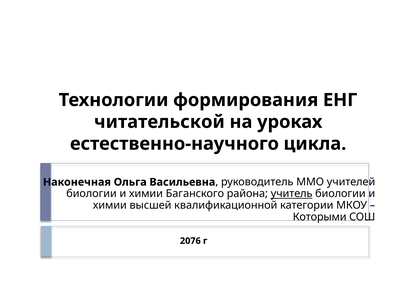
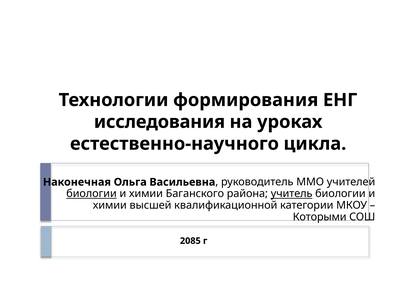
читательской: читательской -> исследования
биологии at (92, 194) underline: none -> present
2076: 2076 -> 2085
